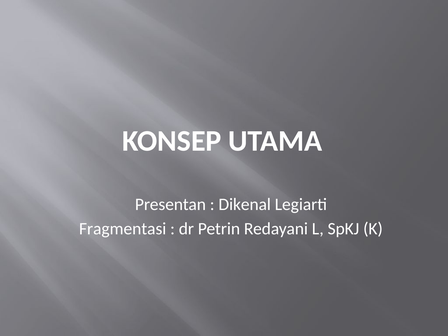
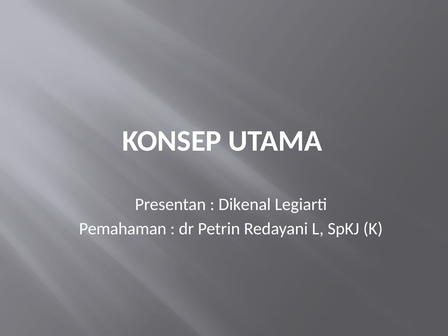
Fragmentasi: Fragmentasi -> Pemahaman
